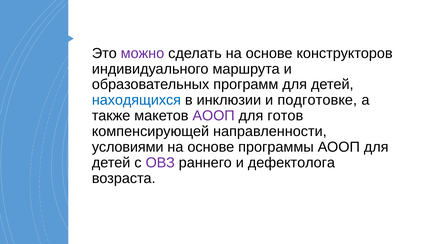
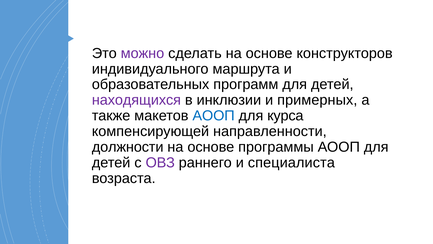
находящихся colour: blue -> purple
подготовке: подготовке -> примерных
АООП at (214, 116) colour: purple -> blue
готов: готов -> курса
условиями: условиями -> должности
дефектолога: дефектолога -> специалиста
